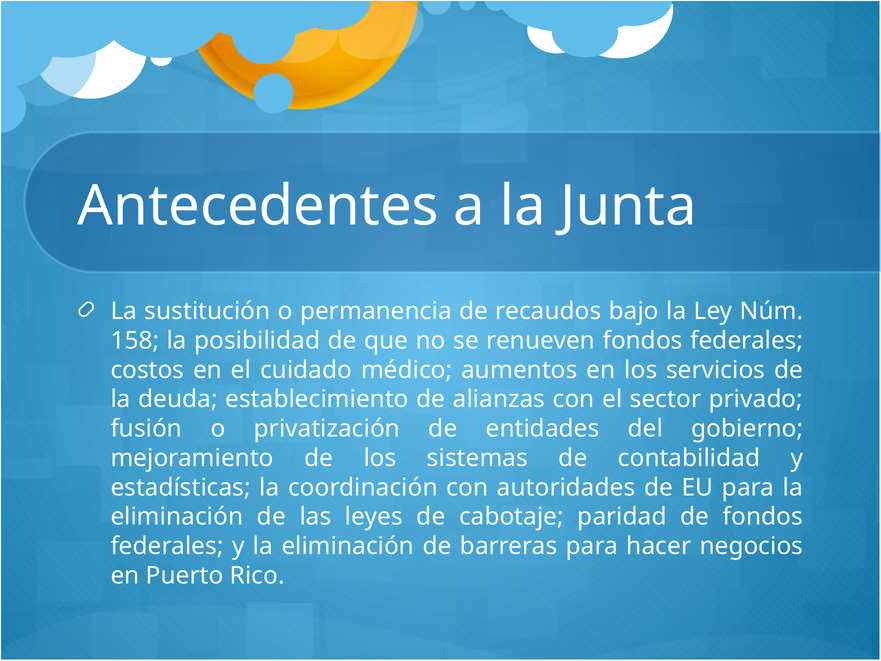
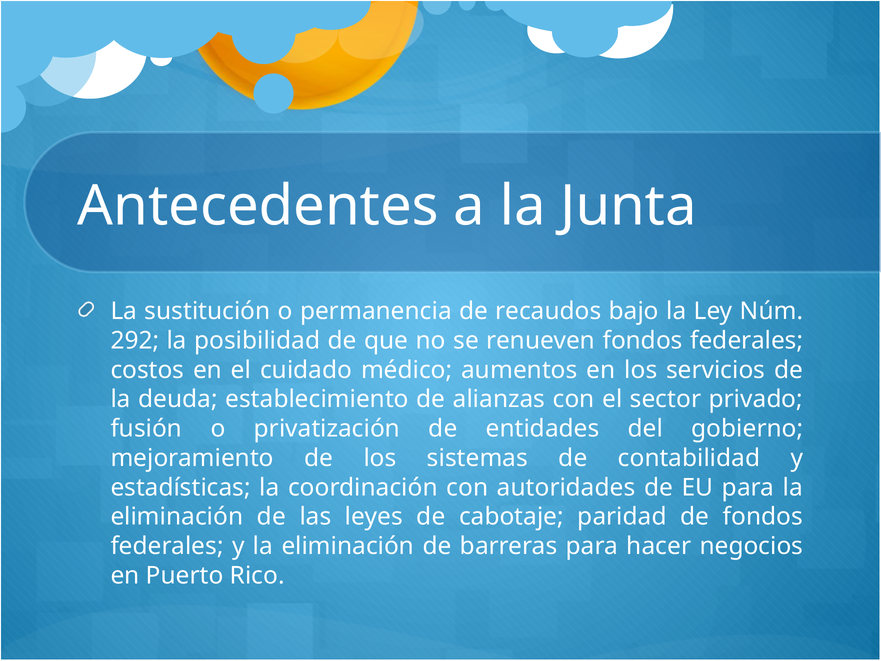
158: 158 -> 292
